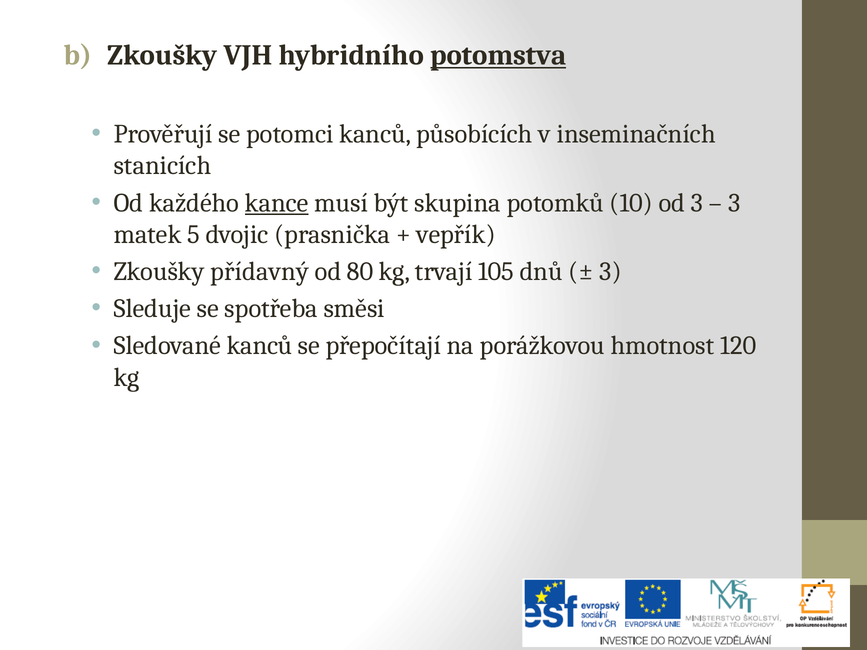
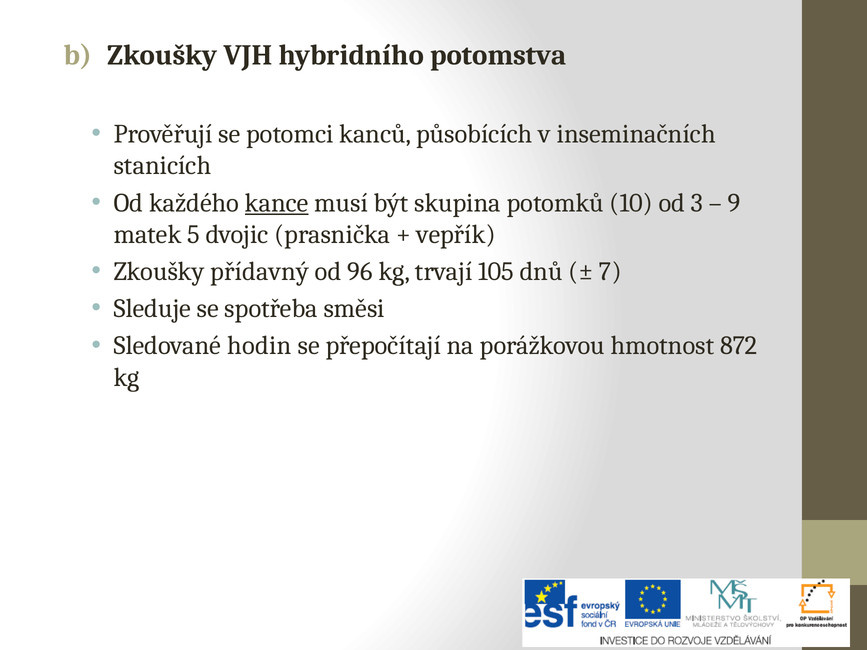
potomstva underline: present -> none
3 at (734, 203): 3 -> 9
80: 80 -> 96
3 at (610, 272): 3 -> 7
Sledované kanců: kanců -> hodin
120: 120 -> 872
